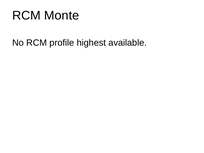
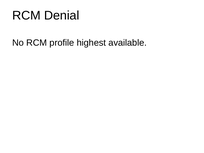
Monte: Monte -> Denial
